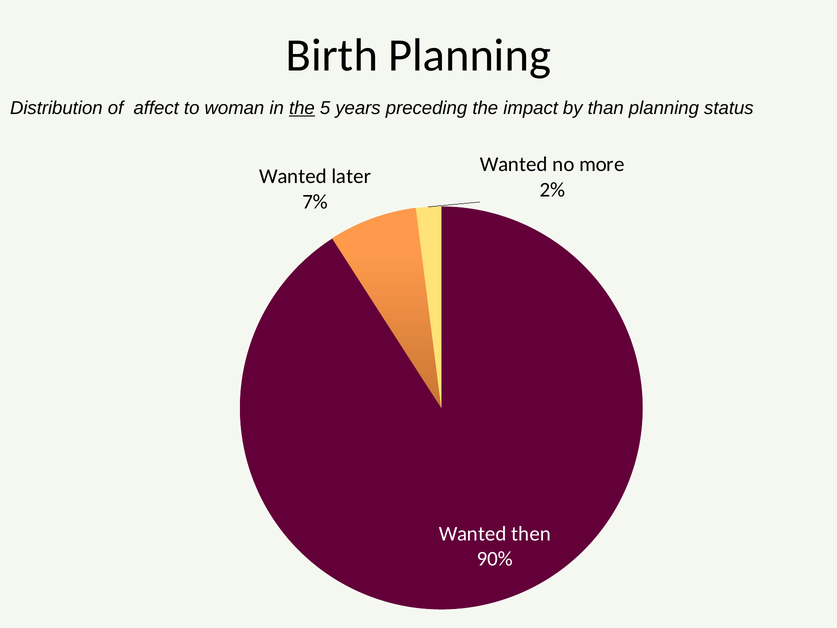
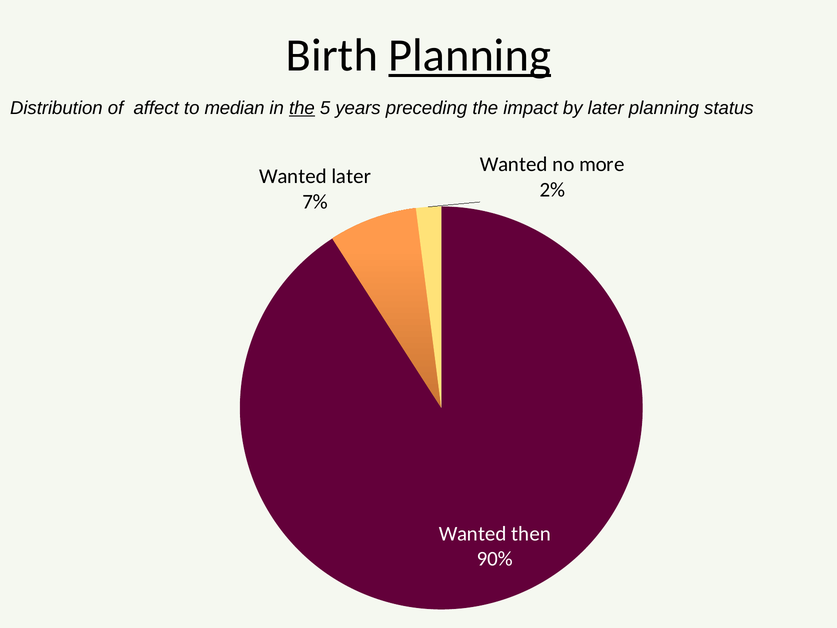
Planning at (470, 56) underline: none -> present
woman: woman -> median
by than: than -> later
